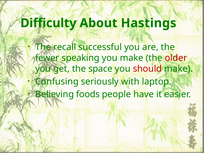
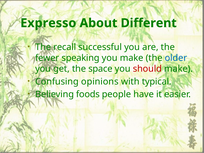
Difficulty: Difficulty -> Expresso
Hastings: Hastings -> Different
older colour: red -> blue
seriously: seriously -> opinions
laptop: laptop -> typical
